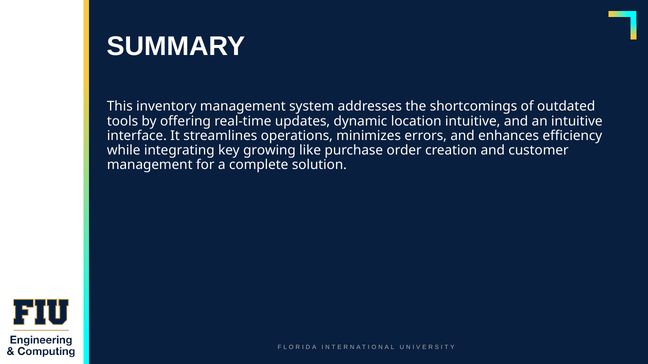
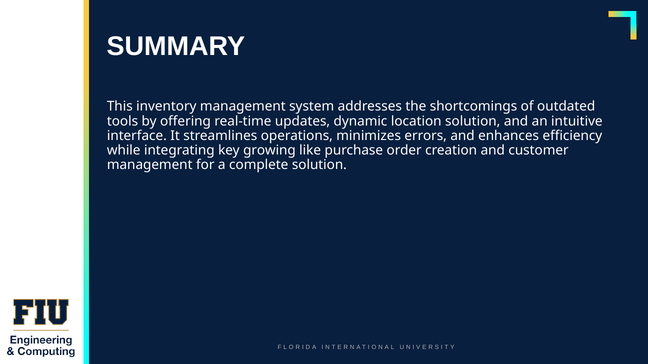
location intuitive: intuitive -> solution
